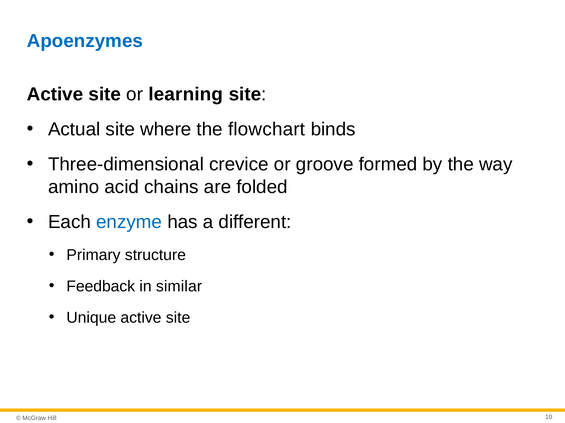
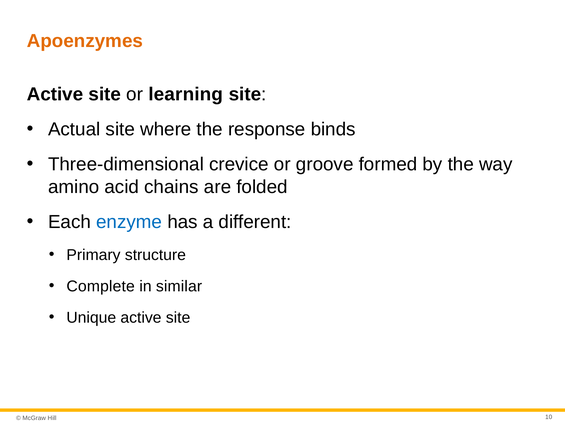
Apoenzymes colour: blue -> orange
flowchart: flowchart -> response
Feedback: Feedback -> Complete
